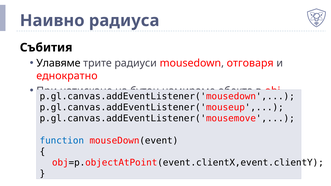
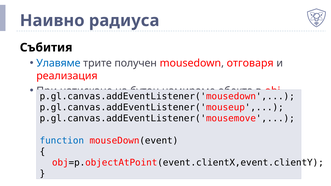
Улавяме colour: black -> blue
радиуси: радиуси -> получен
еднократно: еднократно -> реализация
